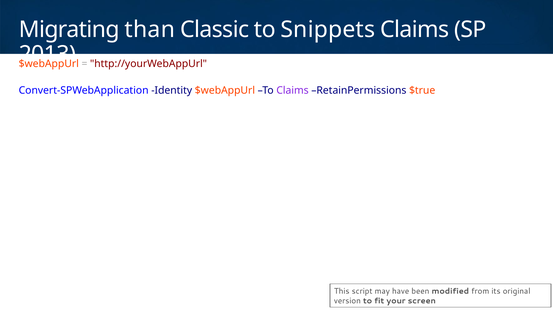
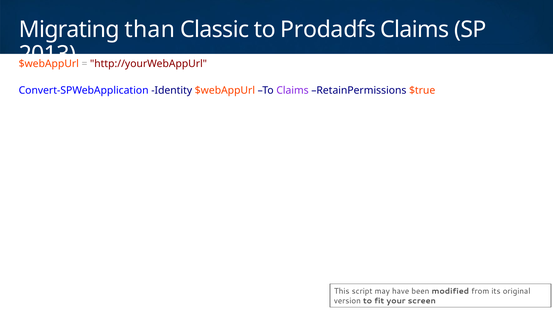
Snippets: Snippets -> Prodadfs
